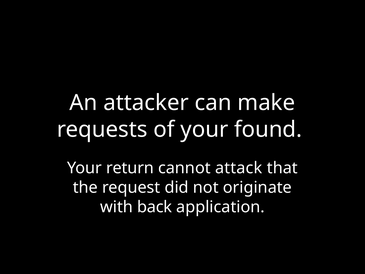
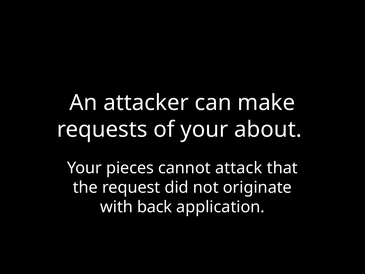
found: found -> about
return: return -> pieces
